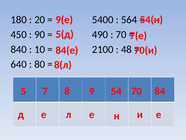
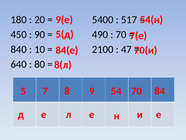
564: 564 -> 517
48: 48 -> 47
